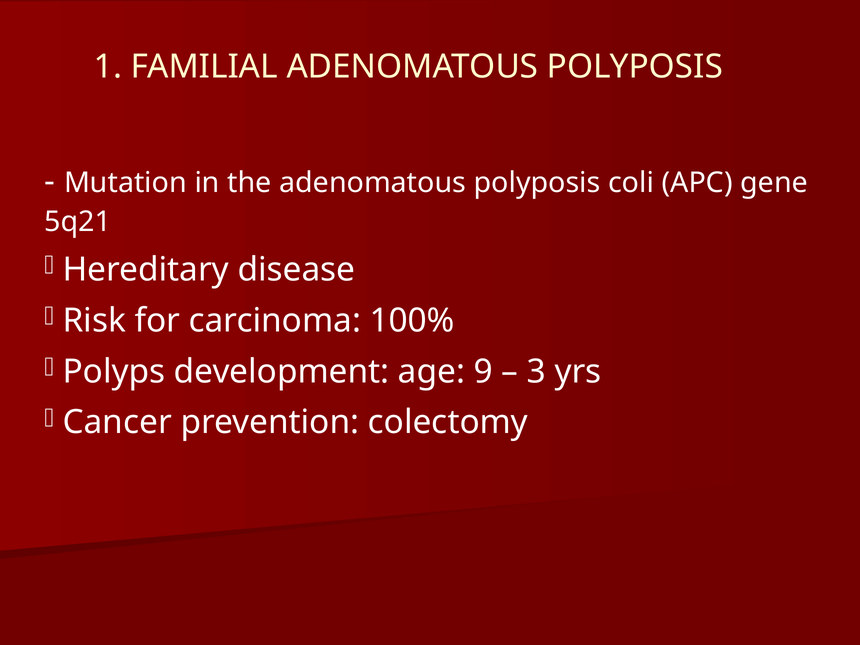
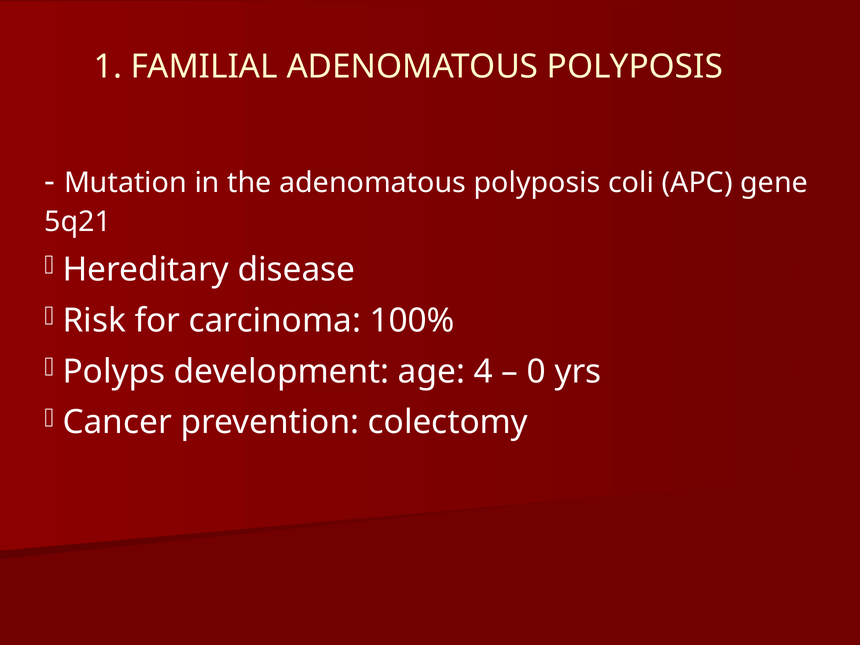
9: 9 -> 4
3: 3 -> 0
